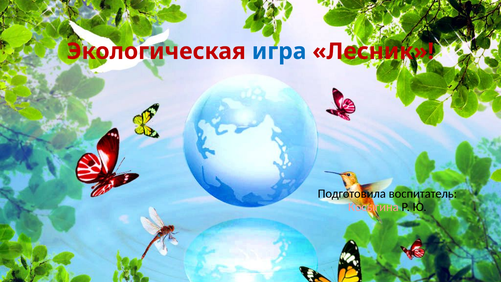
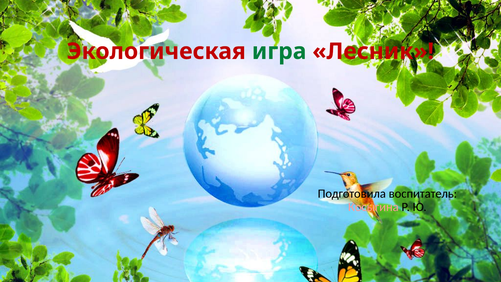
игра colour: blue -> green
